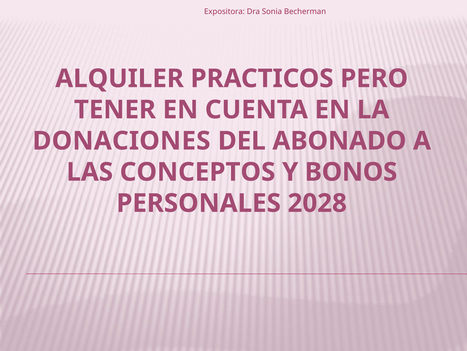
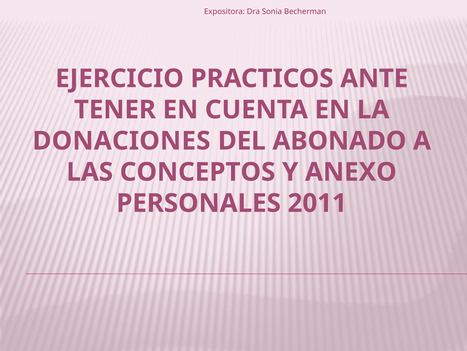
ALQUILER: ALQUILER -> EJERCICIO
PERO: PERO -> ANTE
BONOS: BONOS -> ANEXO
2028: 2028 -> 2011
